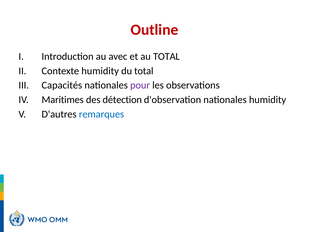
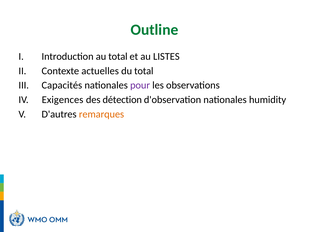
Outline colour: red -> green
au avec: avec -> total
au TOTAL: TOTAL -> LISTES
Contexte humidity: humidity -> actuelles
Maritimes: Maritimes -> Exigences
remarques colour: blue -> orange
